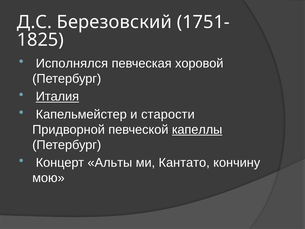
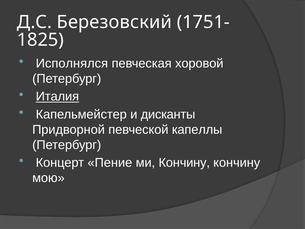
старости: старости -> дисканты
капеллы underline: present -> none
Альты: Альты -> Пение
ми Кантато: Кантато -> Кончину
